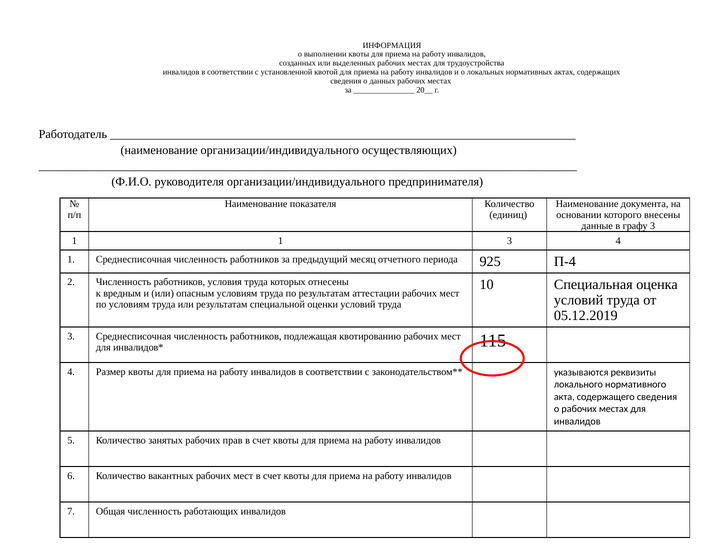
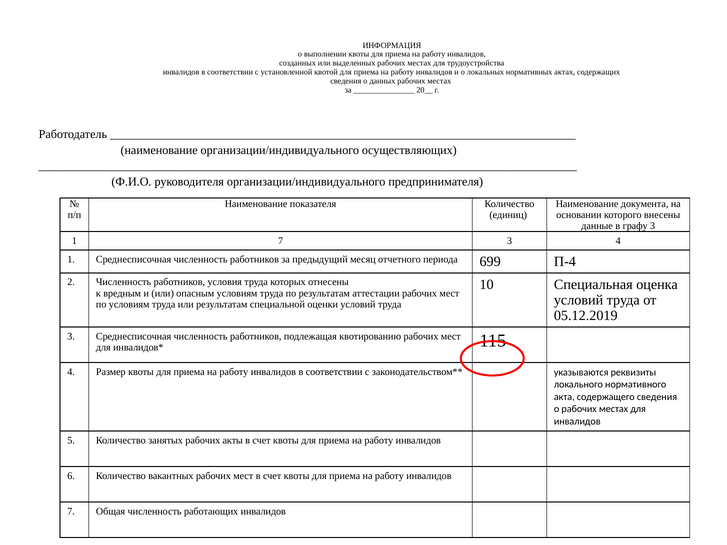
1 1: 1 -> 7
925: 925 -> 699
прав: прав -> акты
